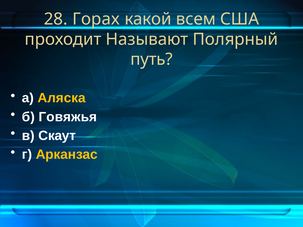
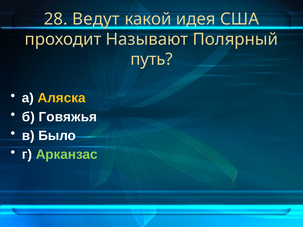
Горах: Горах -> Ведут
всем: всем -> идея
Скаут: Скаут -> Было
Арканзас colour: yellow -> light green
